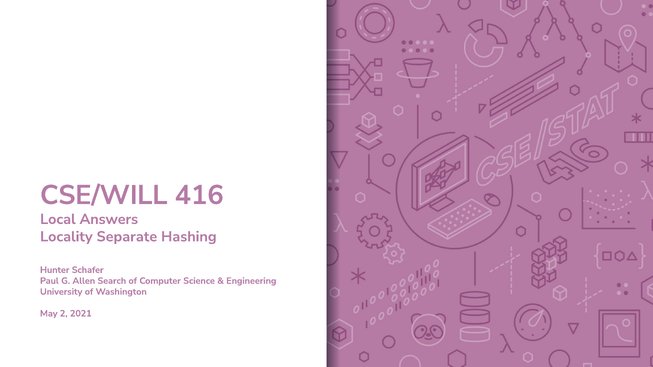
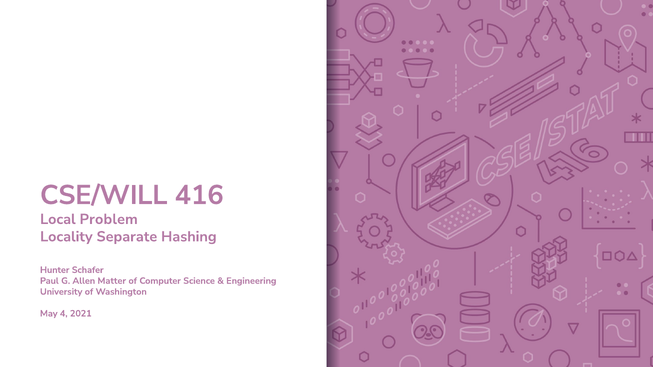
Answers: Answers -> Problem
Search: Search -> Matter
2: 2 -> 4
